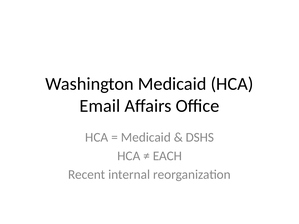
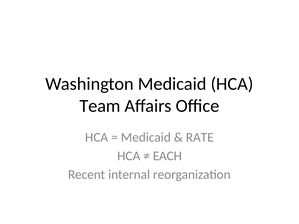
Email: Email -> Team
DSHS: DSHS -> RATE
